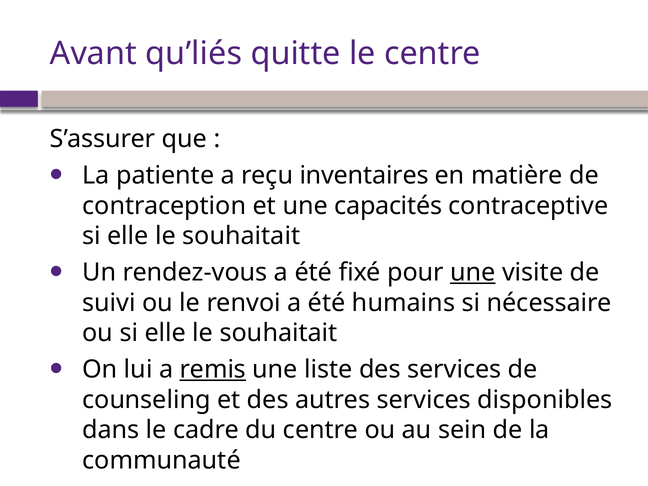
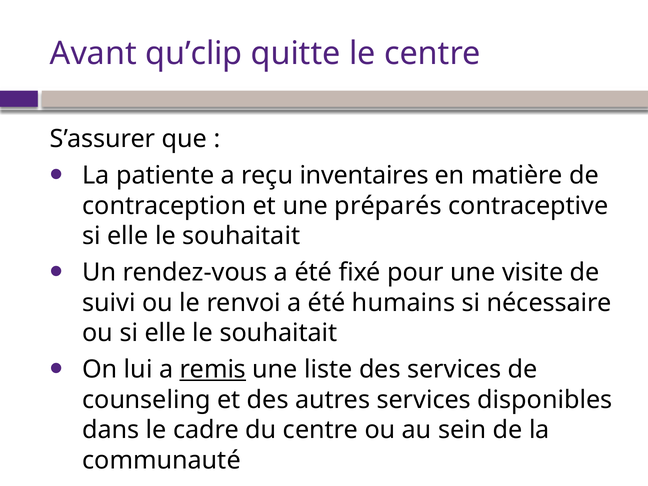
qu’liés: qu’liés -> qu’clip
capacités: capacités -> préparés
une at (473, 273) underline: present -> none
